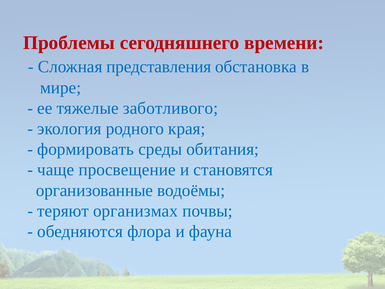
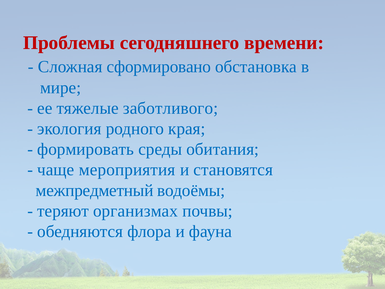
представления: представления -> сформировано
просвещение: просвещение -> мероприятия
организованные: организованные -> межпредметный
